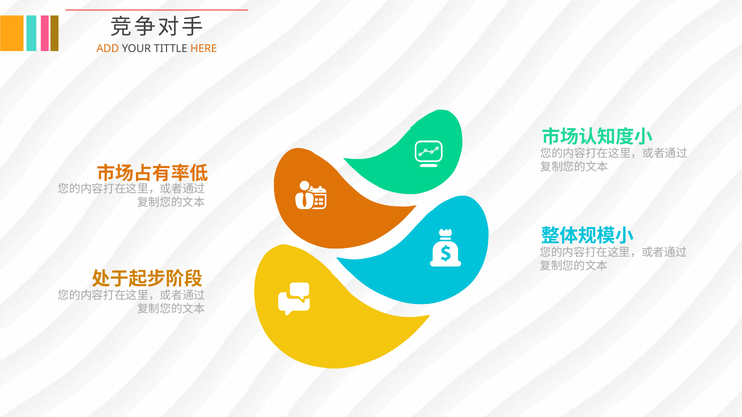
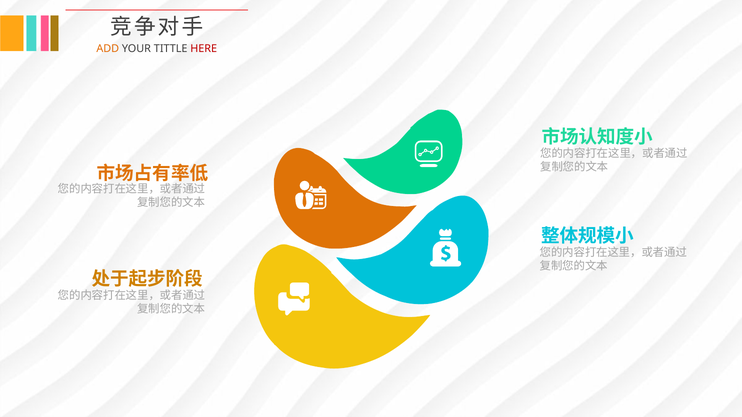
HERE colour: orange -> red
